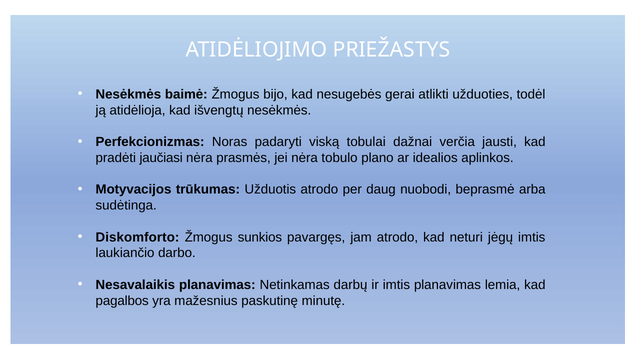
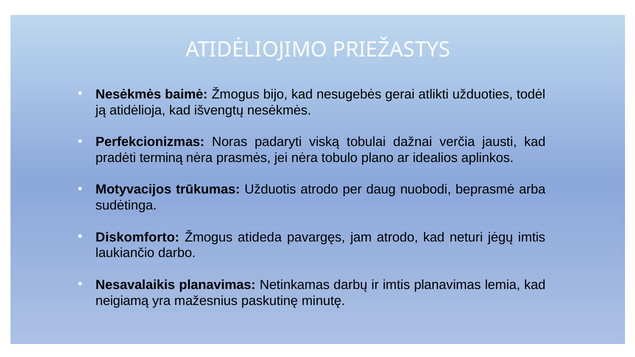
jaučiasi: jaučiasi -> terminą
sunkios: sunkios -> atideda
pagalbos: pagalbos -> neigiamą
